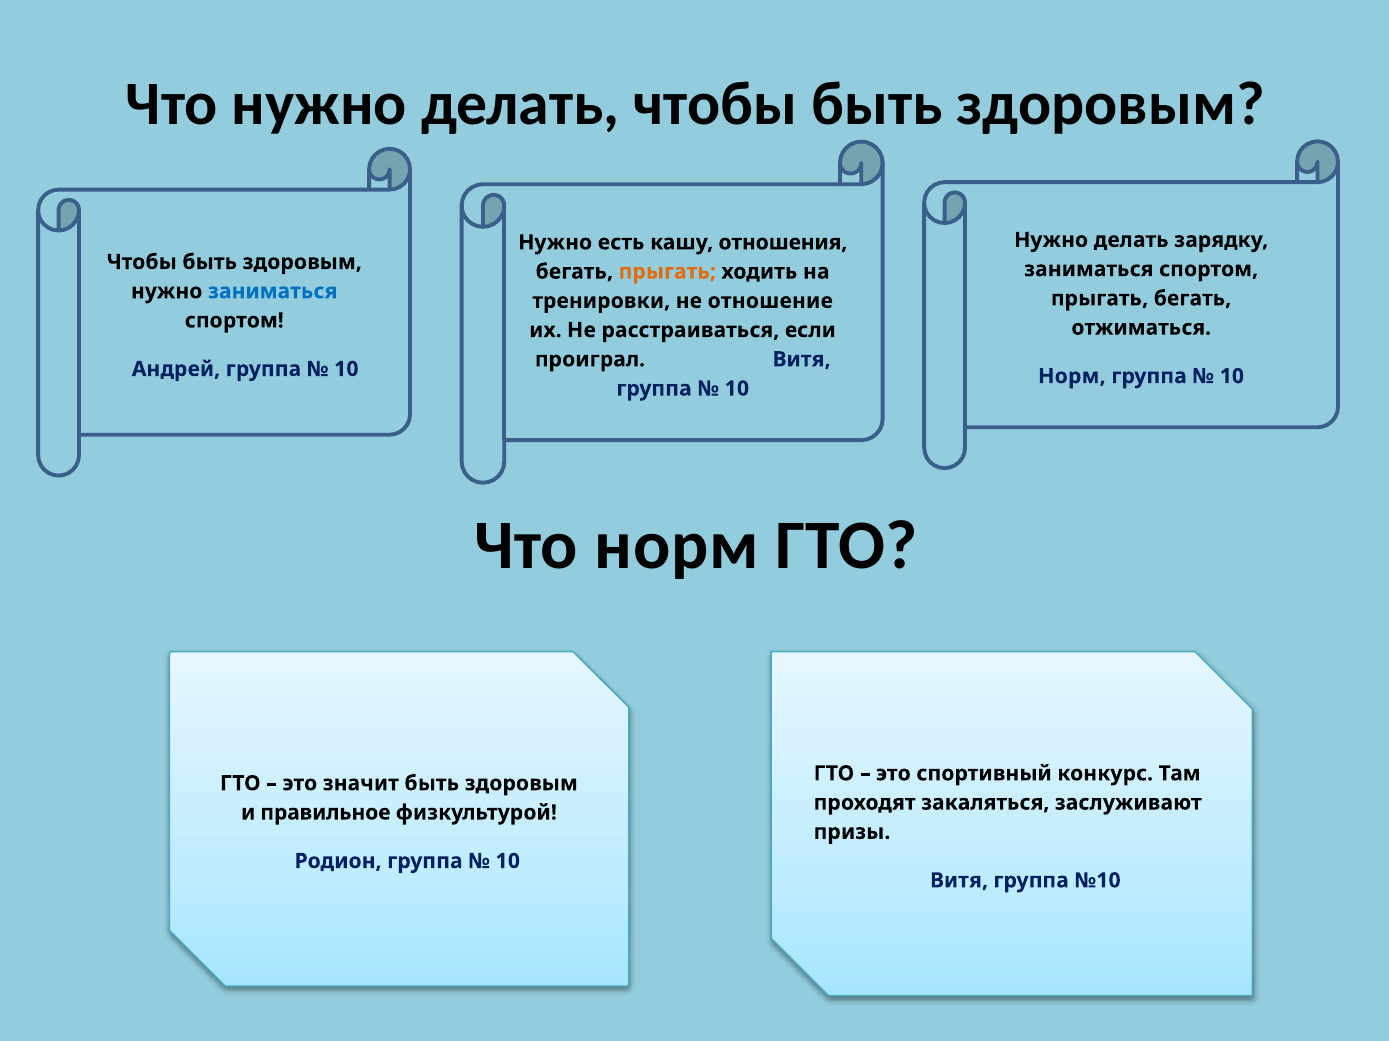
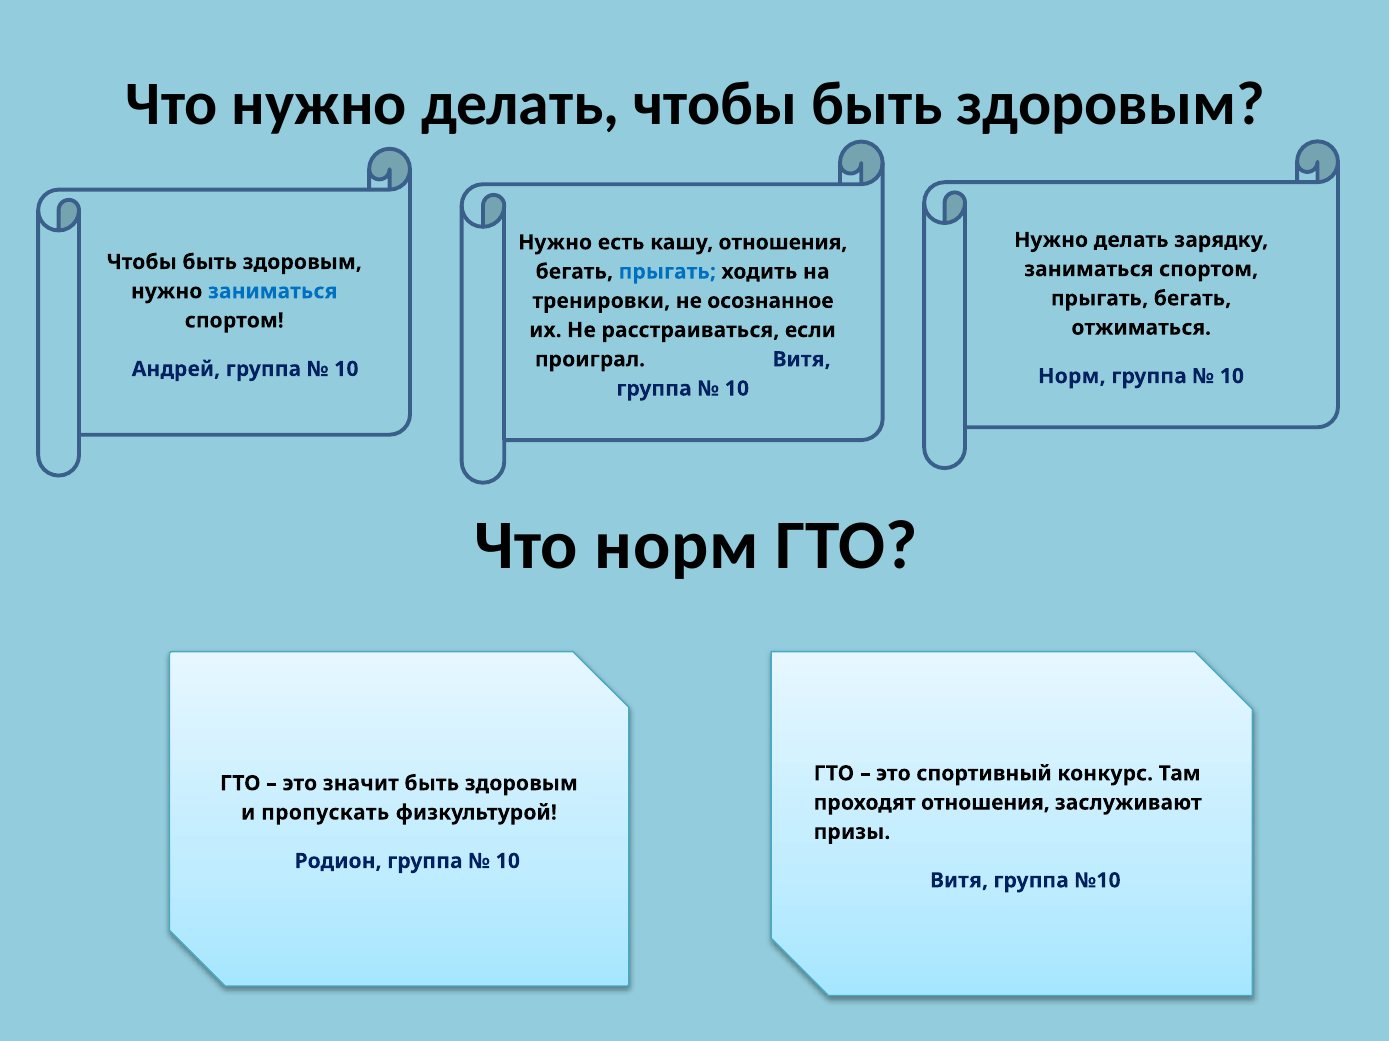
прыгать at (667, 272) colour: orange -> blue
отношение: отношение -> осознанное
проходят закаляться: закаляться -> отношения
правильное: правильное -> пропускать
